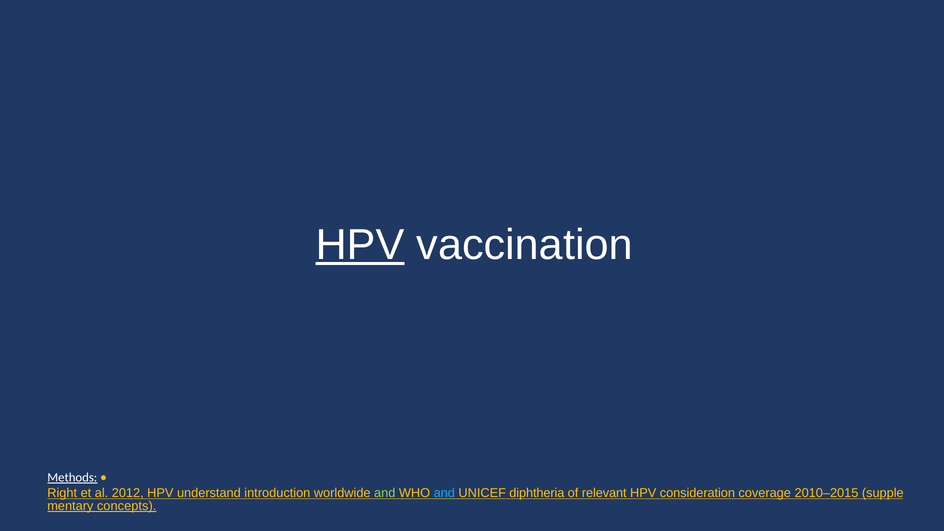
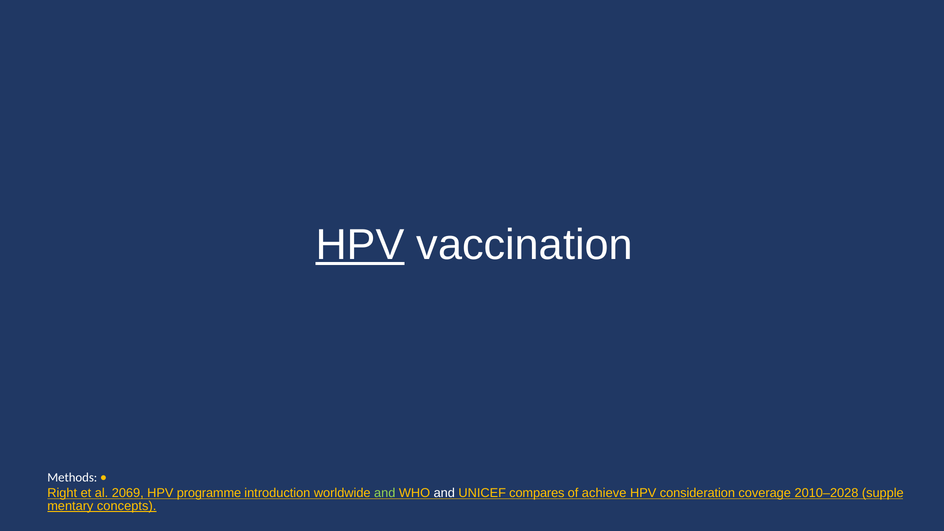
Methods underline: present -> none
2012: 2012 -> 2069
understand: understand -> programme
and at (444, 493) colour: light blue -> white
diphtheria: diphtheria -> compares
relevant: relevant -> achieve
2010–2015: 2010–2015 -> 2010–2028
